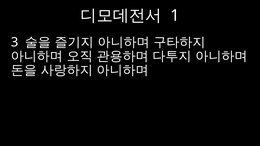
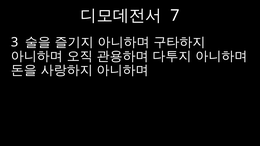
1: 1 -> 7
